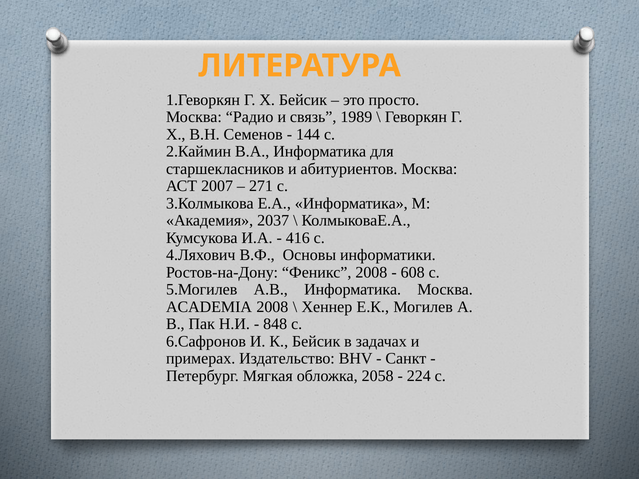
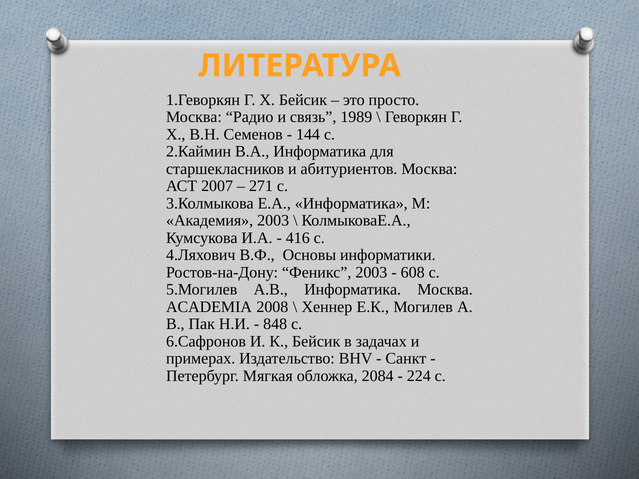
Академия 2037: 2037 -> 2003
Феникс 2008: 2008 -> 2003
2058: 2058 -> 2084
